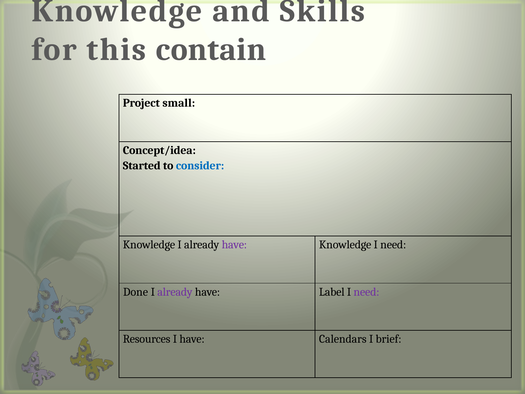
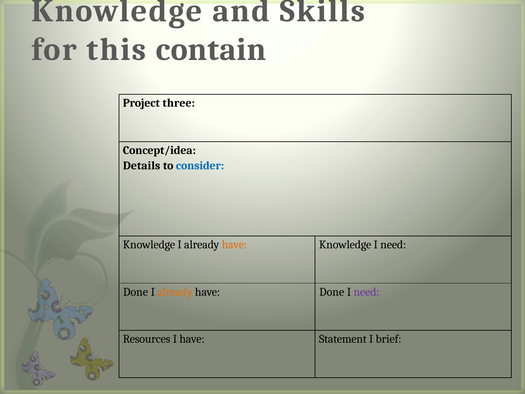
small: small -> three
Started: Started -> Details
have at (234, 244) colour: purple -> orange
already at (175, 292) colour: purple -> orange
have Label: Label -> Done
Calendars: Calendars -> Statement
